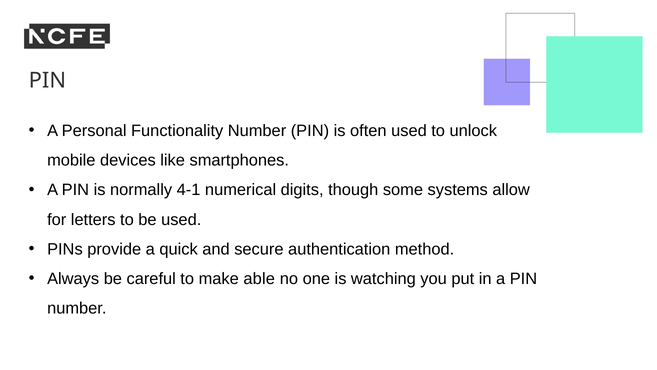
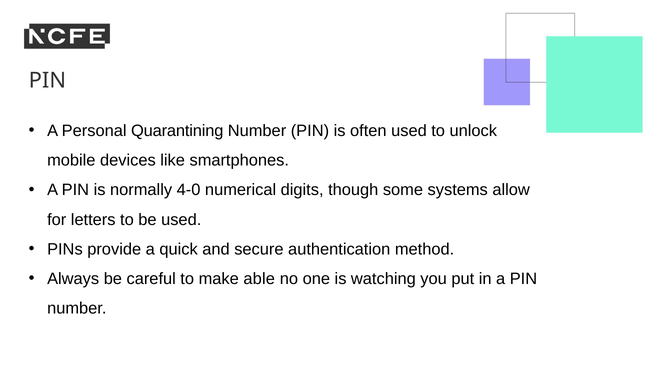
Functionality: Functionality -> Quarantining
4-1: 4-1 -> 4-0
